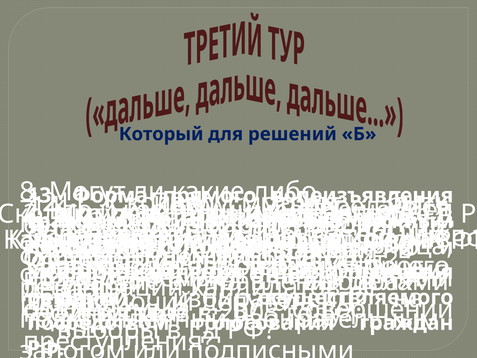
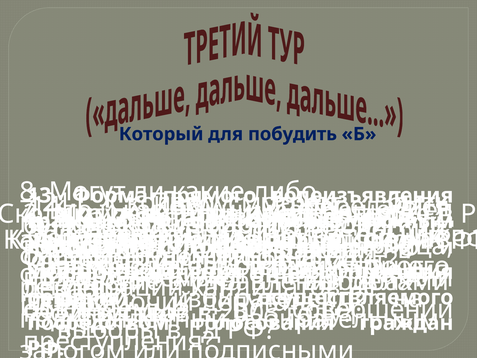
для решений: решений -> побудить
